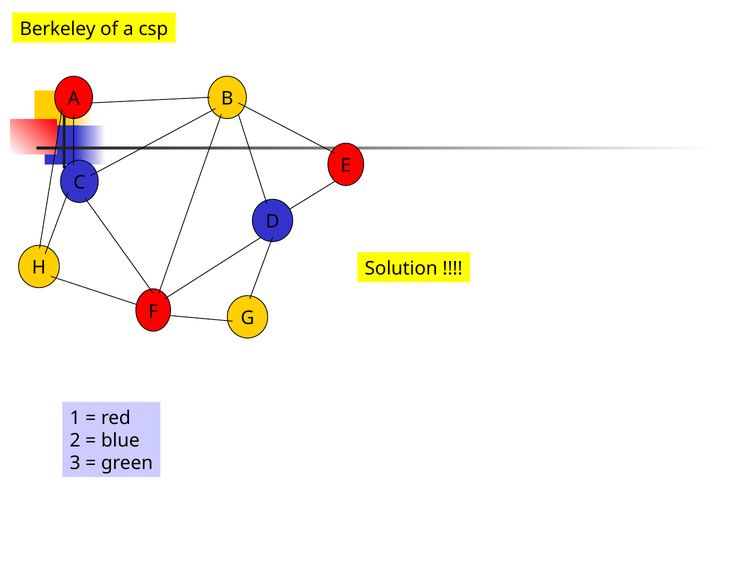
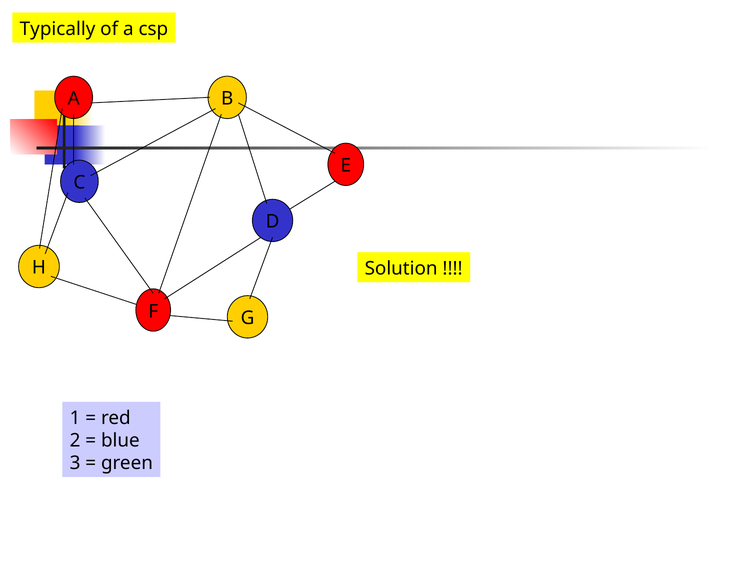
Berkeley: Berkeley -> Typically
